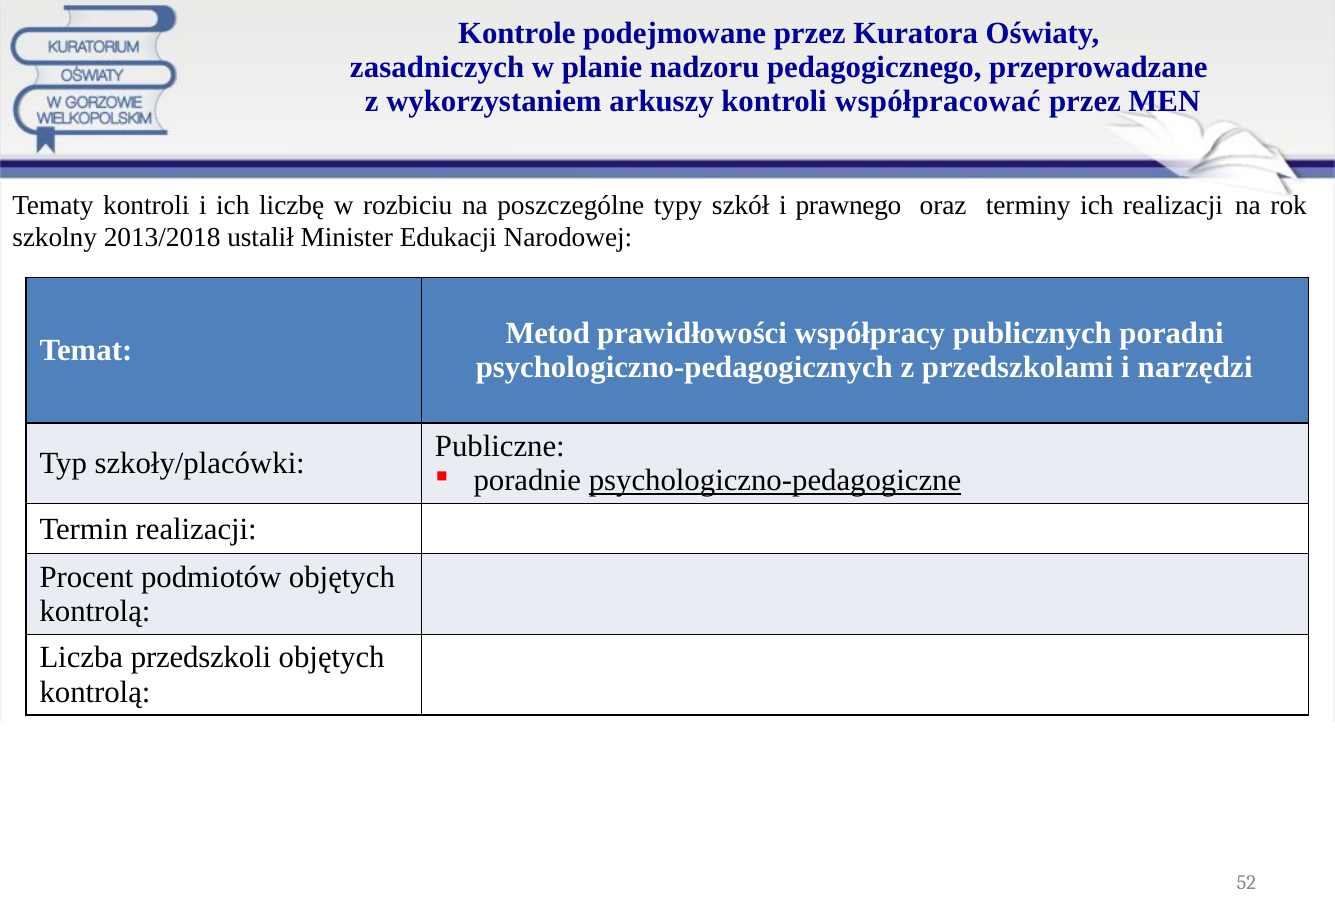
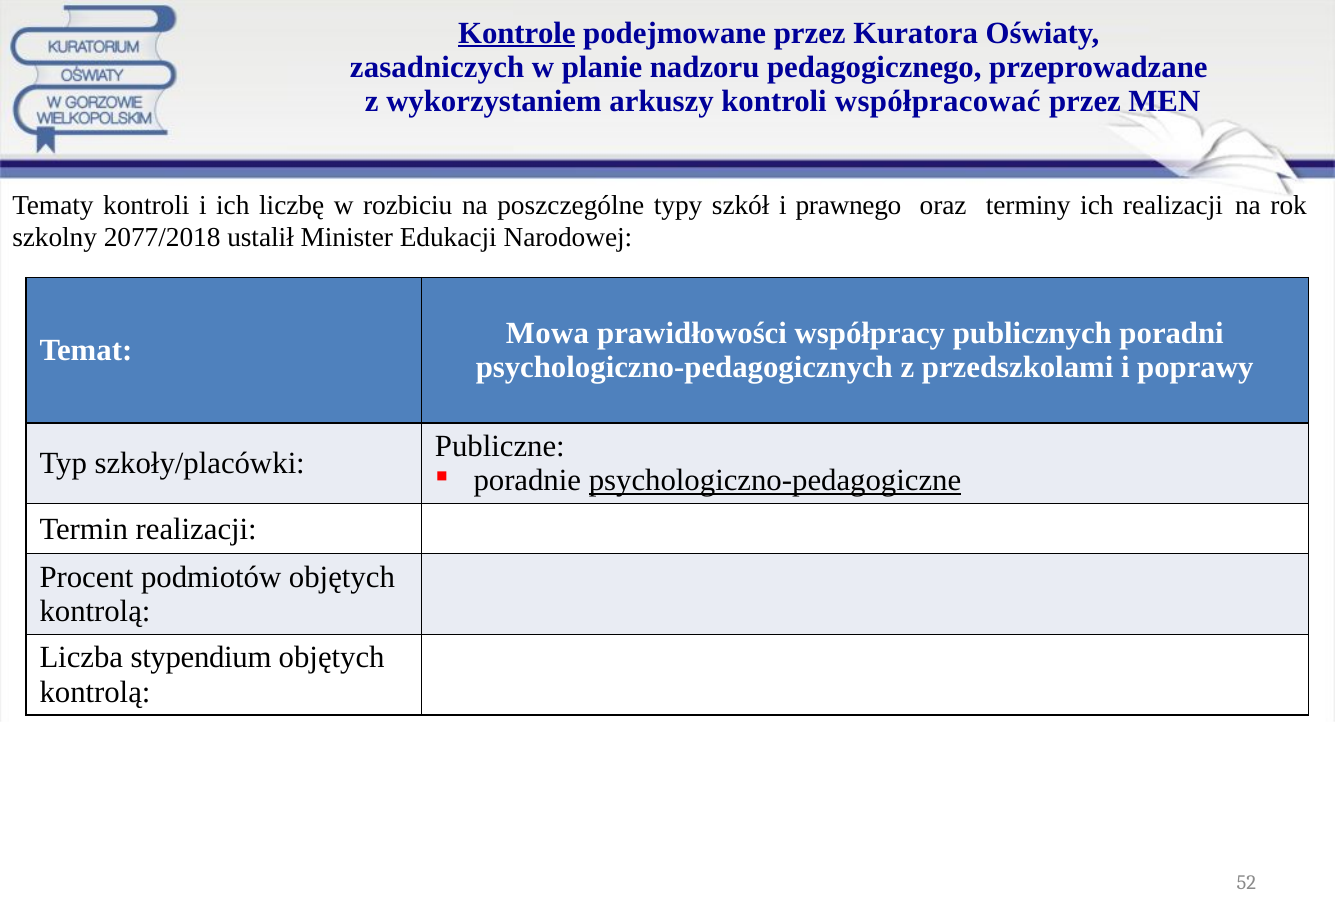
Kontrole underline: none -> present
2013/2018: 2013/2018 -> 2077/2018
Metod: Metod -> Mowa
narzędzi: narzędzi -> poprawy
przedszkoli: przedszkoli -> stypendium
